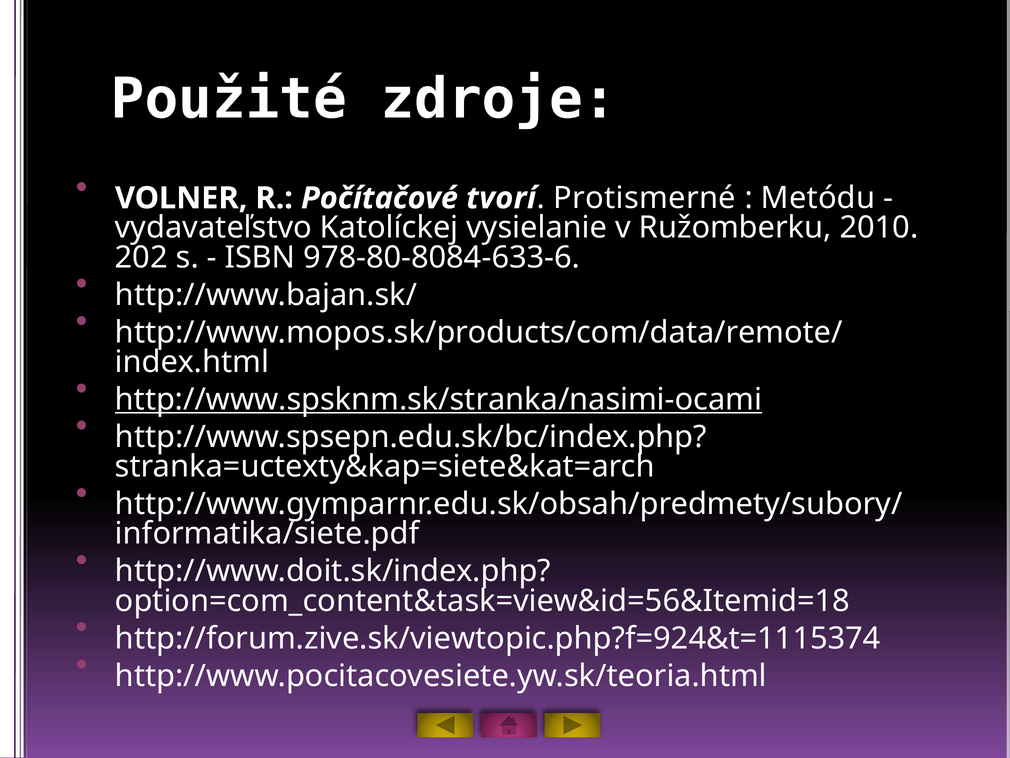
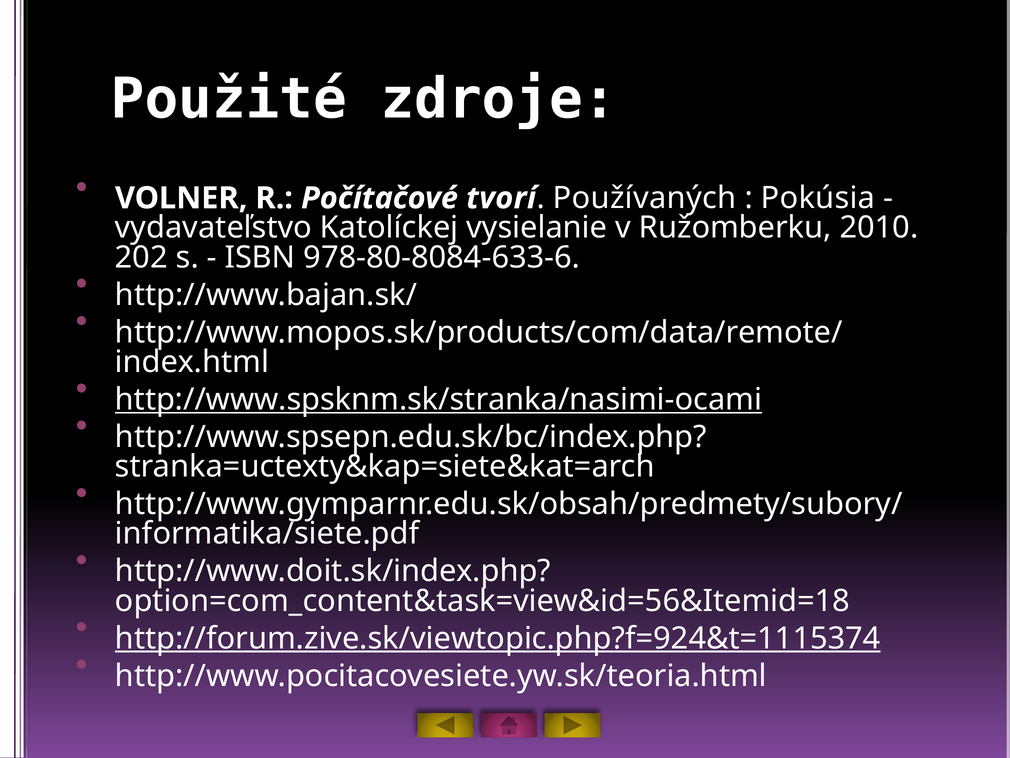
Protismerné: Protismerné -> Používaných
Metódu: Metódu -> Pokúsia
http://forum.zive.sk/viewtopic.php?f=924&t=1115374 underline: none -> present
